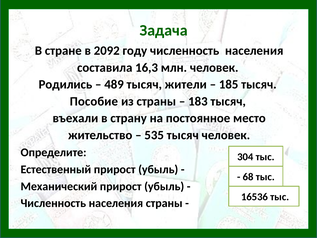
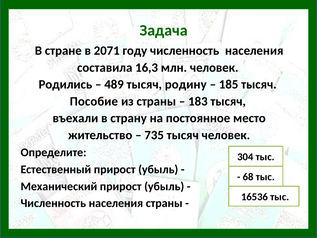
2092: 2092 -> 2071
жители: жители -> родину
535: 535 -> 735
